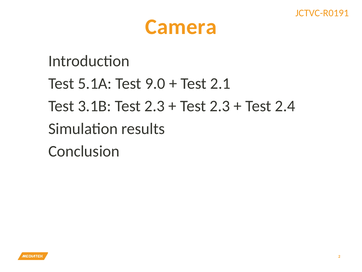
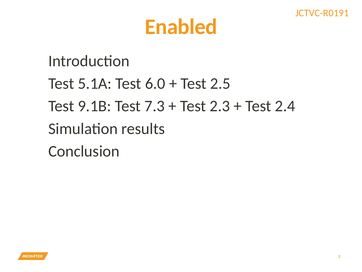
Camera: Camera -> Enabled
9.0: 9.0 -> 6.0
2.1: 2.1 -> 2.5
3.1B: 3.1B -> 9.1B
2.3 at (155, 106): 2.3 -> 7.3
